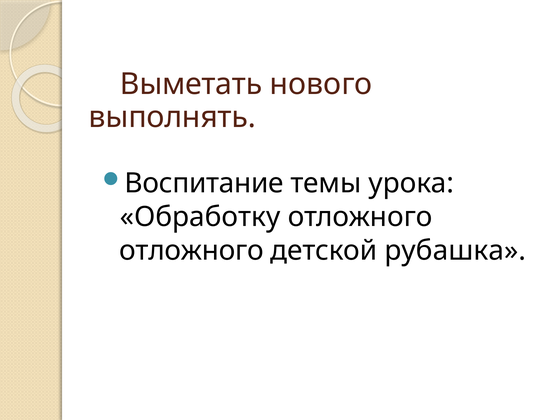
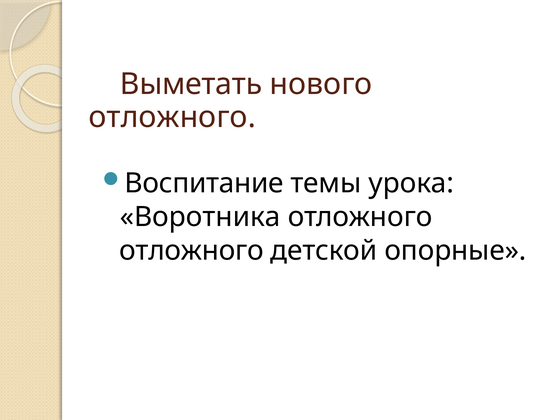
выполнять at (172, 117): выполнять -> отложного
Обработку: Обработку -> Воротника
рубашка: рубашка -> опорные
